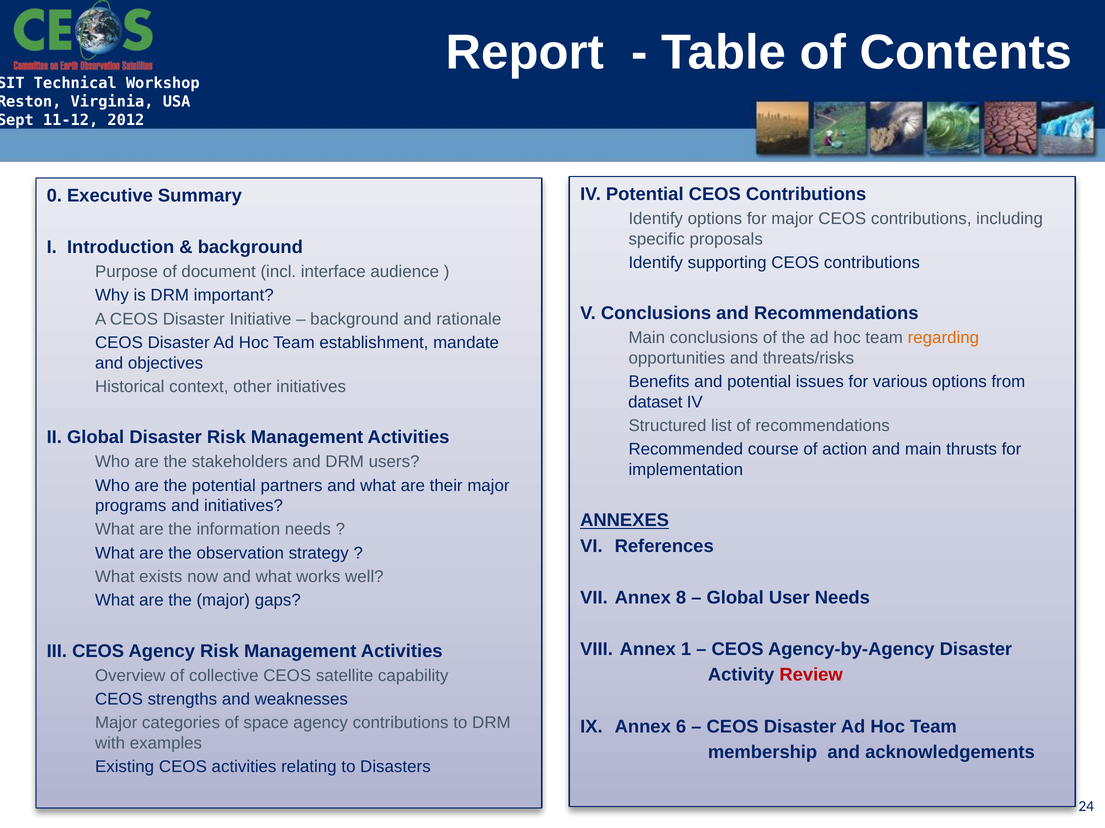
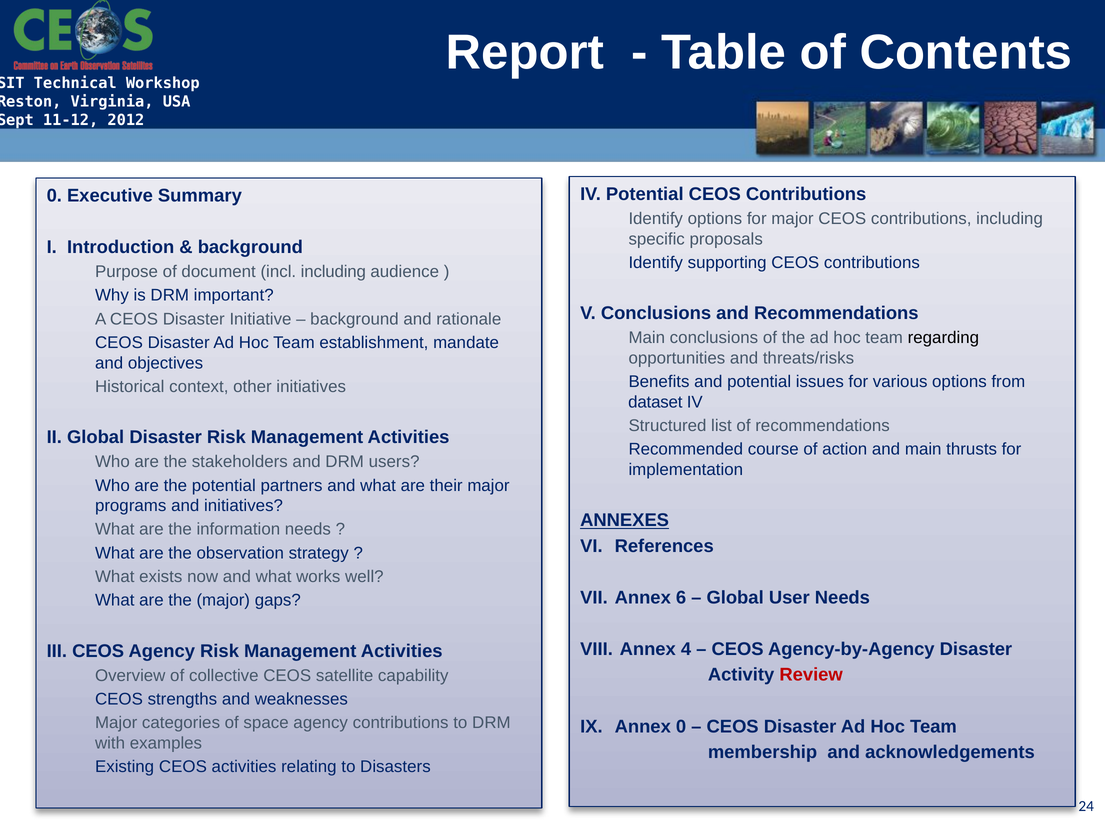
incl interface: interface -> including
regarding colour: orange -> black
8: 8 -> 6
1: 1 -> 4
Annex 6: 6 -> 0
